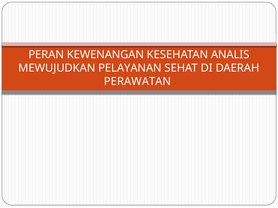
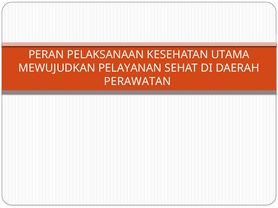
KEWENANGAN: KEWENANGAN -> PELAKSANAAN
ANALIS: ANALIS -> UTAMA
